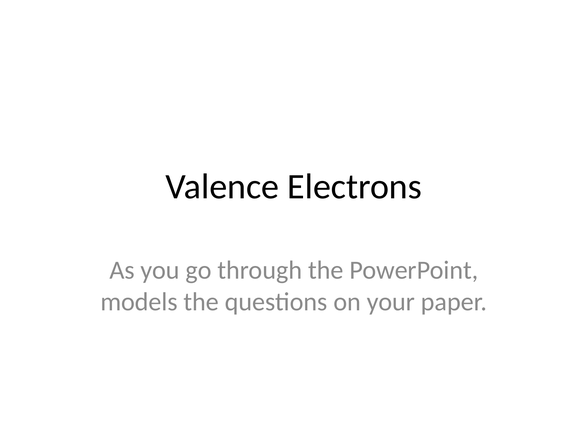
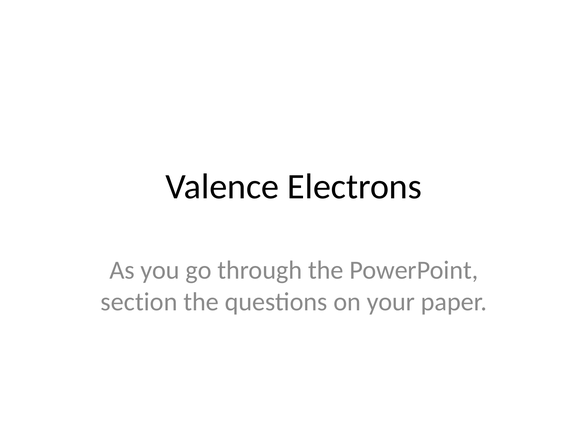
models: models -> section
